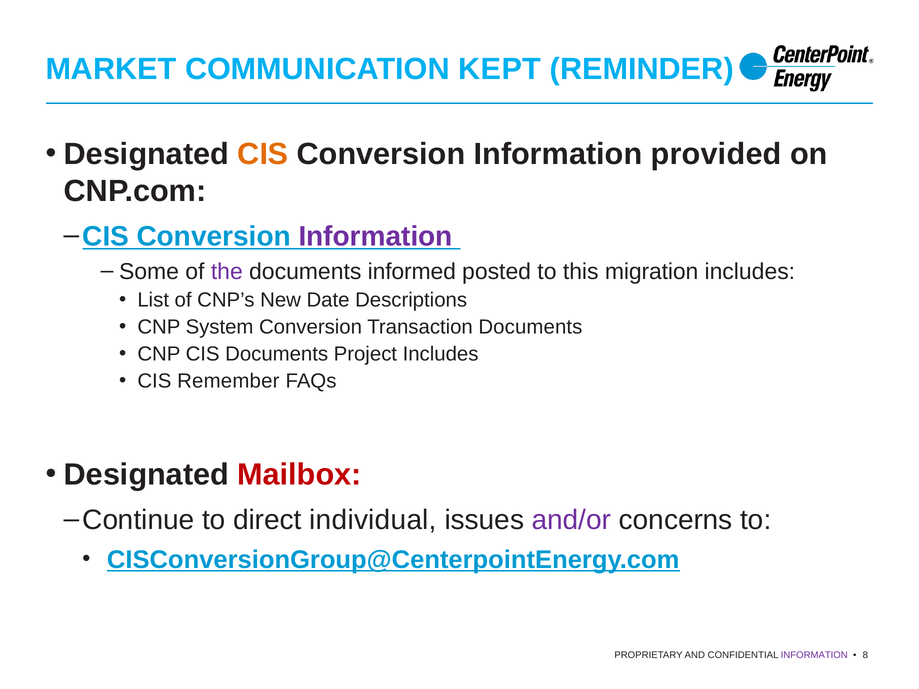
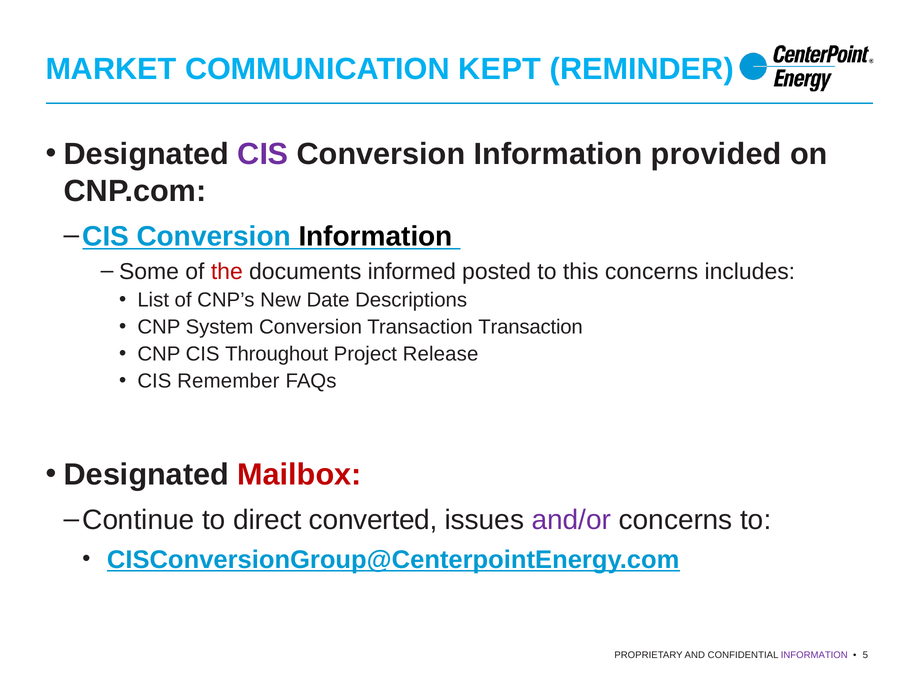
CIS at (263, 154) colour: orange -> purple
Information at (376, 236) colour: purple -> black
the colour: purple -> red
this migration: migration -> concerns
Transaction Documents: Documents -> Transaction
CIS Documents: Documents -> Throughout
Project Includes: Includes -> Release
individual: individual -> converted
8: 8 -> 5
